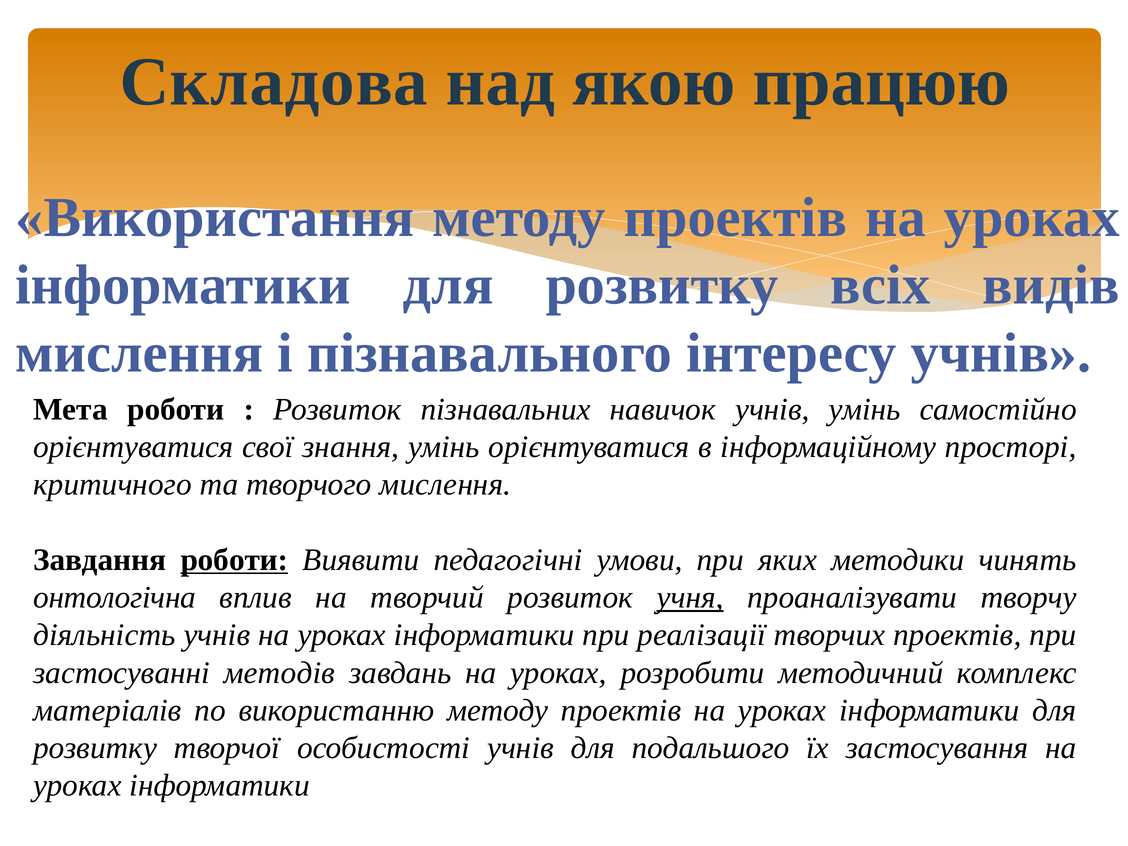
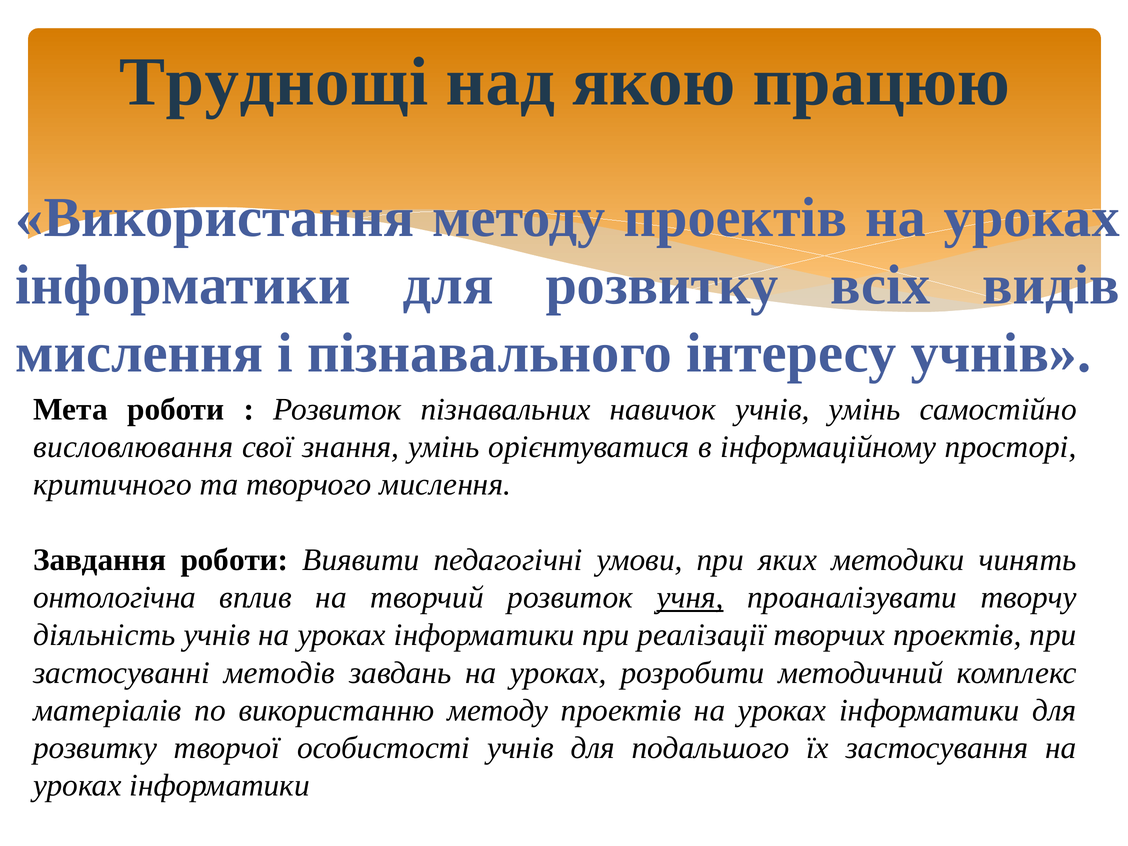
Складова: Складова -> Труднощі
орієнтуватися at (133, 447): орієнтуватися -> висловлювання
роботи at (234, 560) underline: present -> none
